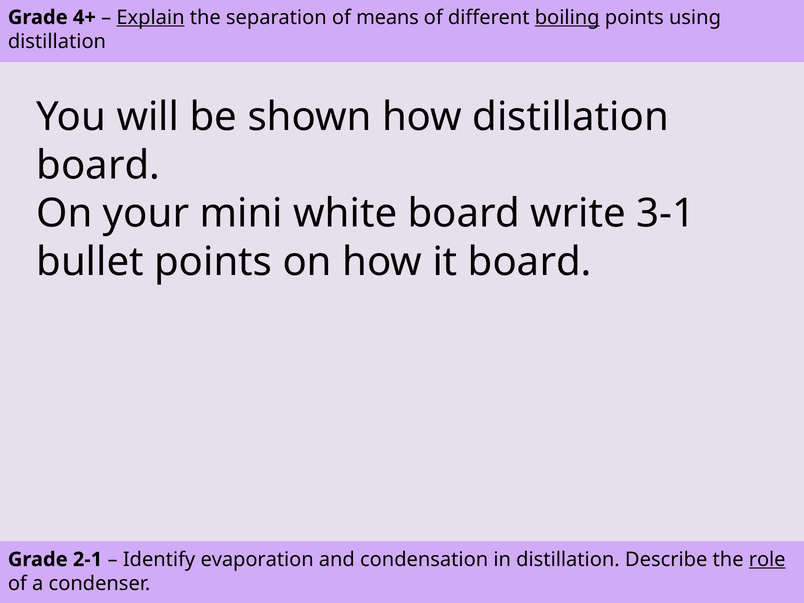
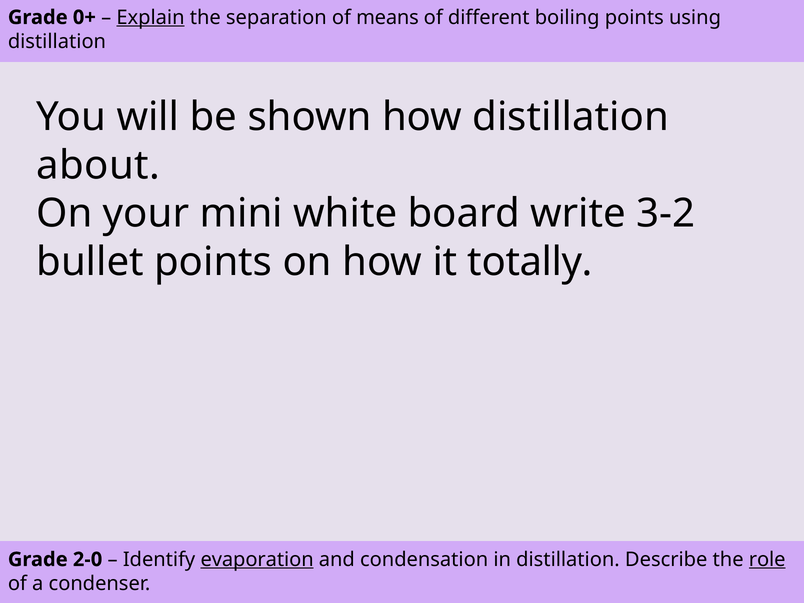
4+: 4+ -> 0+
boiling underline: present -> none
board at (98, 165): board -> about
3-1: 3-1 -> 3-2
it board: board -> totally
2-1: 2-1 -> 2-0
evaporation underline: none -> present
